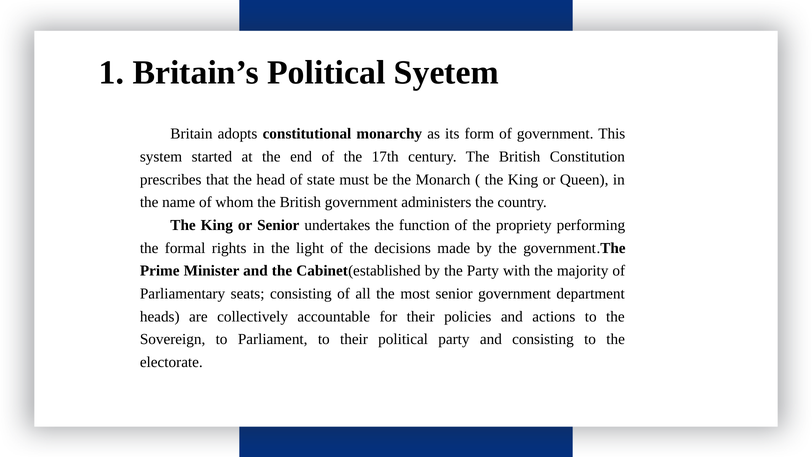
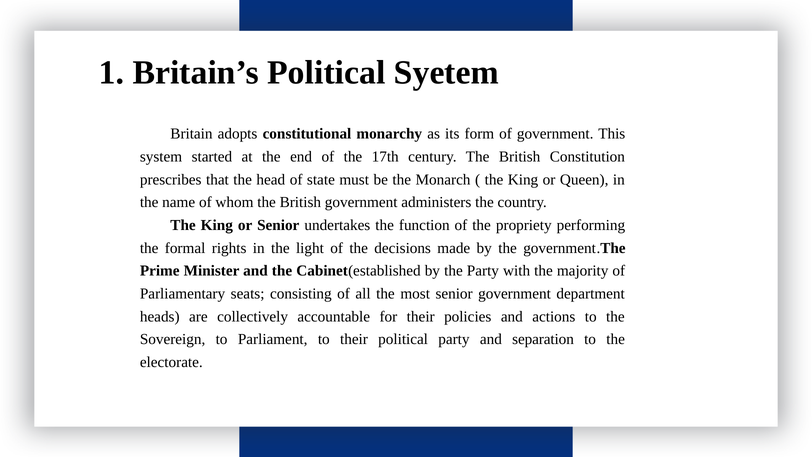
and consisting: consisting -> separation
